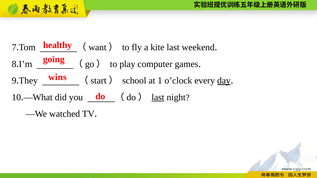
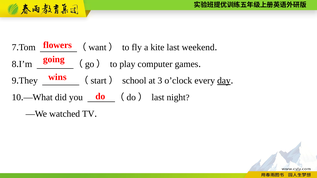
healthy: healthy -> flowers
1: 1 -> 3
last at (158, 97) underline: present -> none
